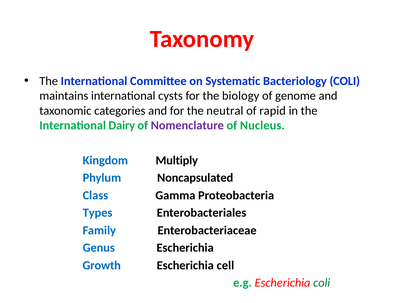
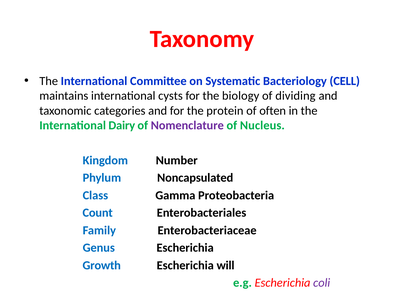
Bacteriology COLI: COLI -> CELL
genome: genome -> dividing
neutral: neutral -> protein
rapid: rapid -> often
Multiply: Multiply -> Number
Types: Types -> Count
cell: cell -> will
coli at (322, 283) colour: green -> purple
